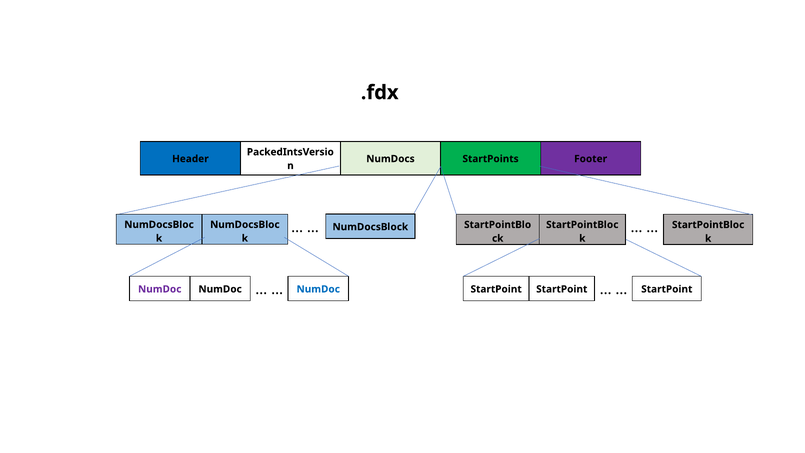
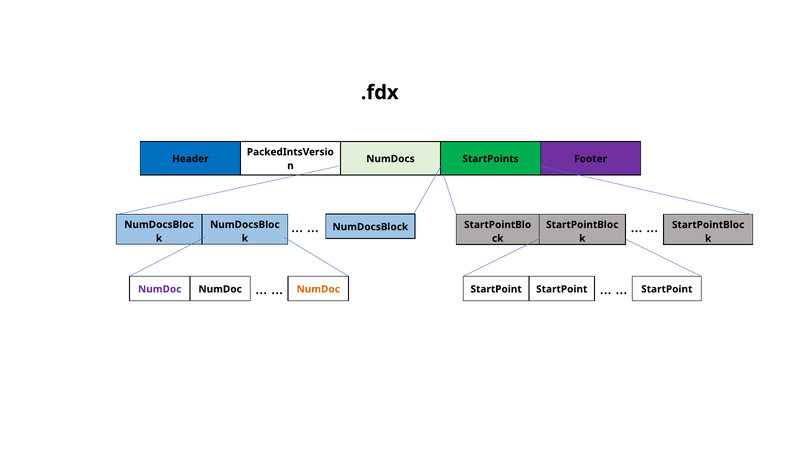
NumDoc at (318, 289) colour: blue -> orange
